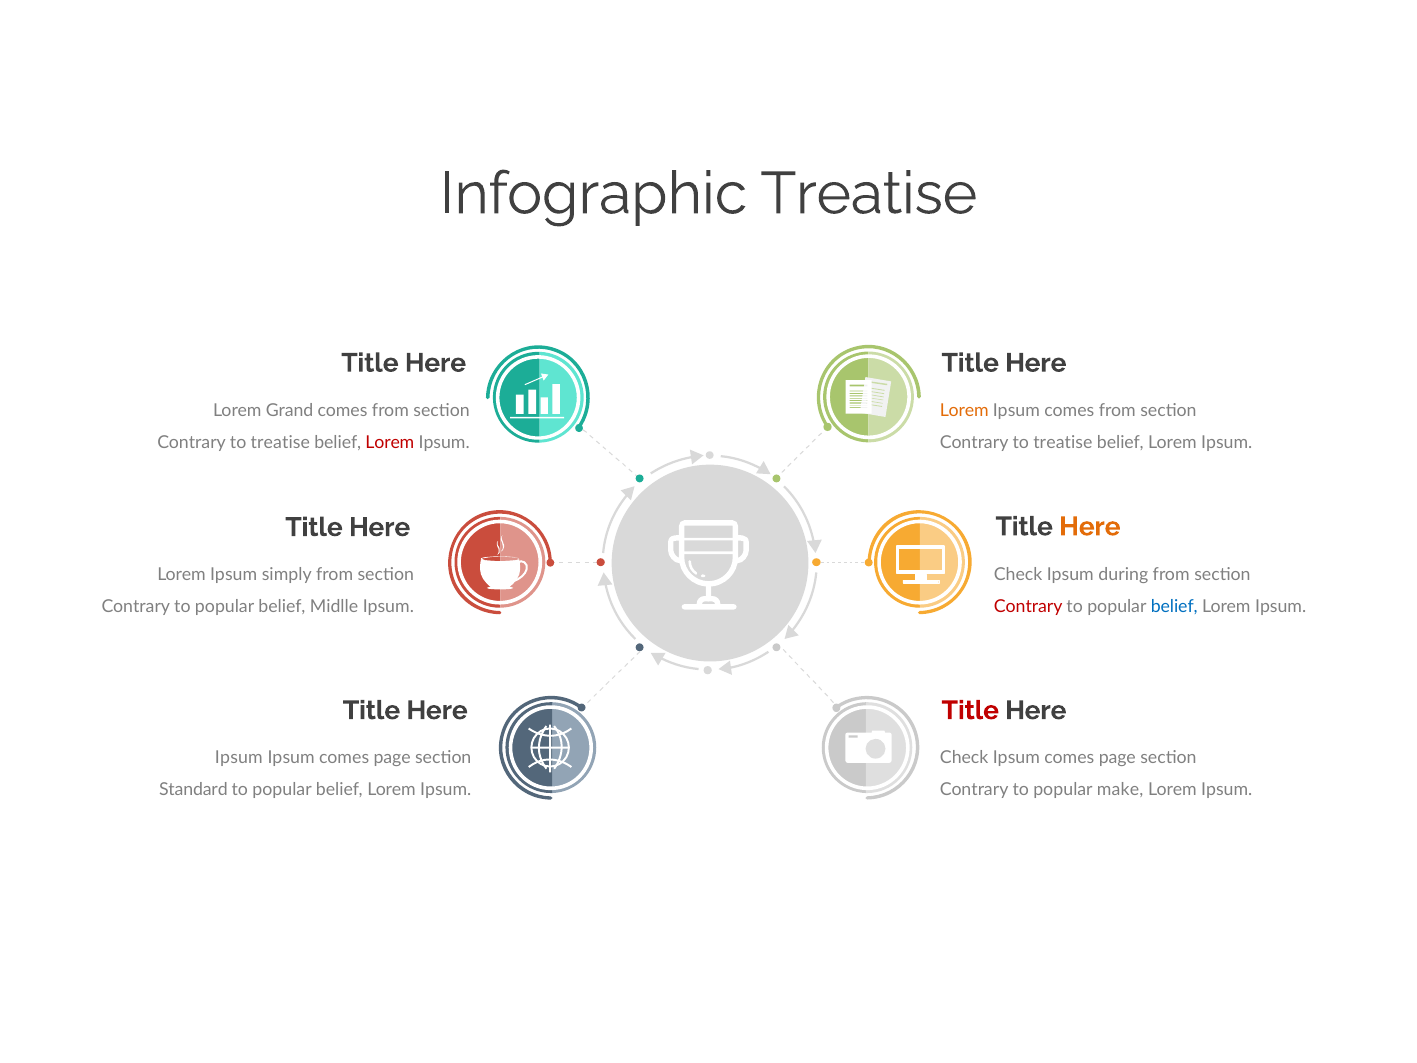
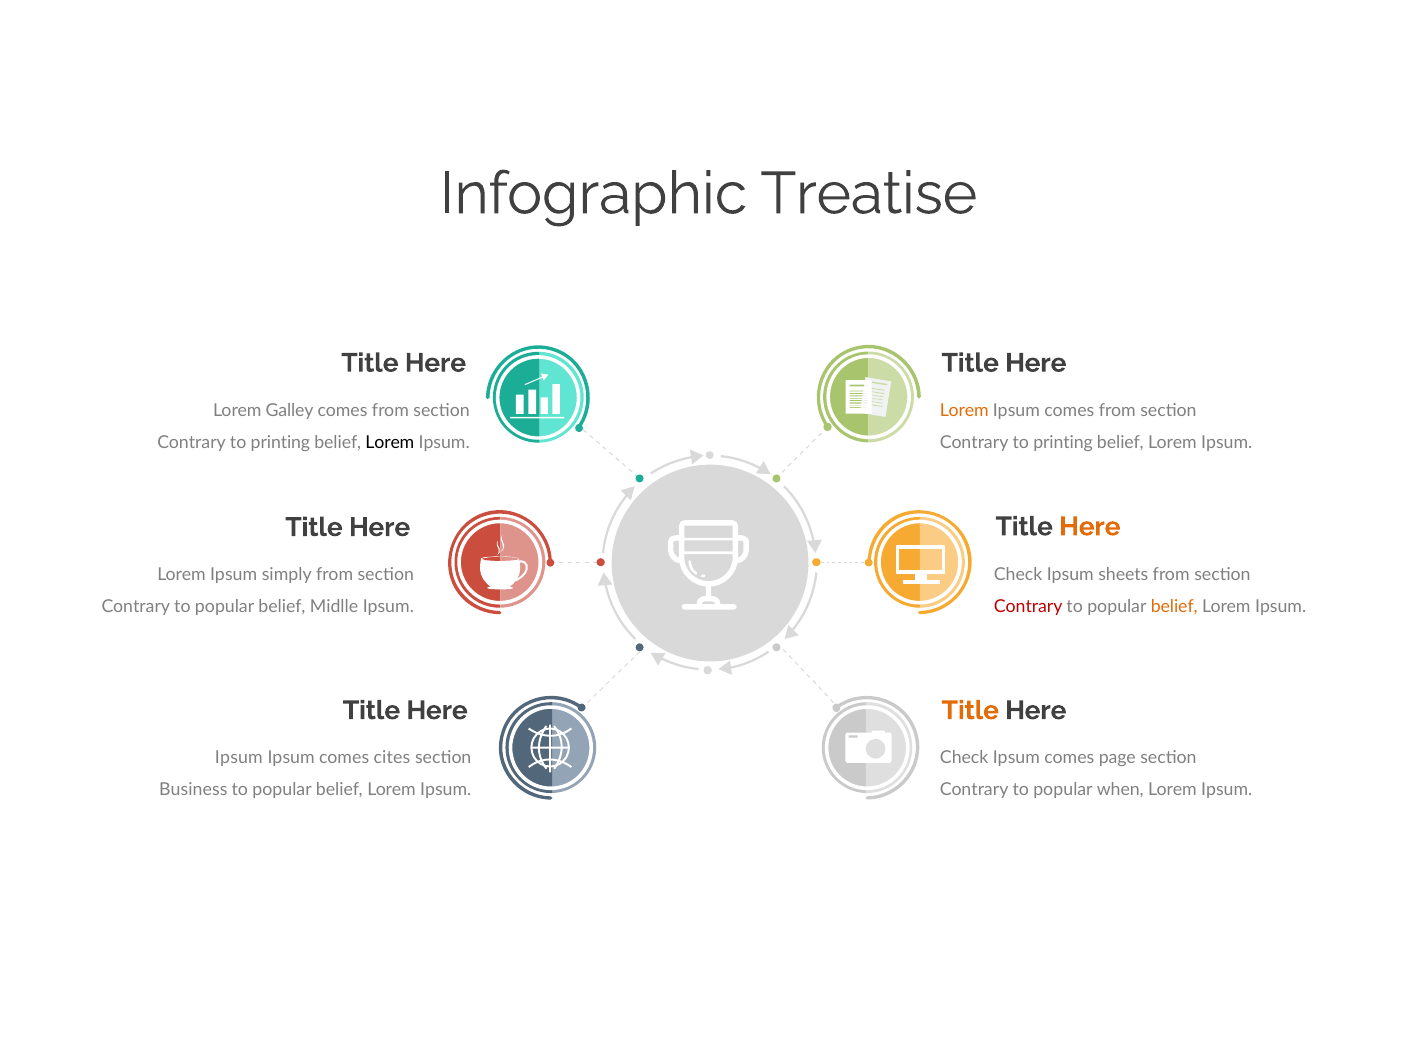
Grand: Grand -> Galley
treatise at (280, 442): treatise -> printing
Lorem at (390, 442) colour: red -> black
treatise at (1063, 442): treatise -> printing
during: during -> sheets
belief at (1174, 606) colour: blue -> orange
Title at (970, 710) colour: red -> orange
page at (392, 758): page -> cites
Standard: Standard -> Business
make: make -> when
